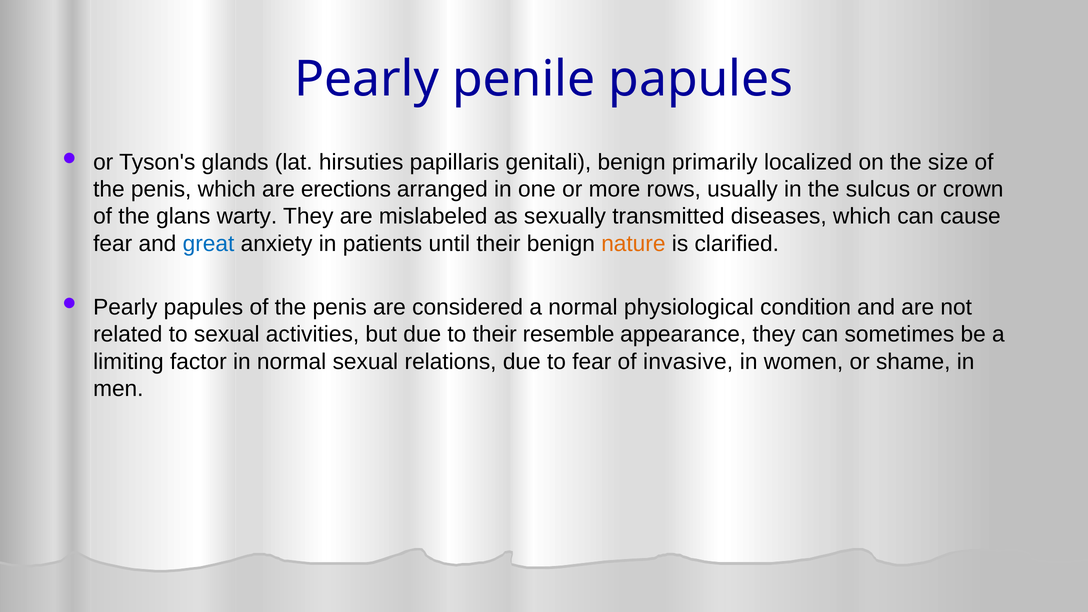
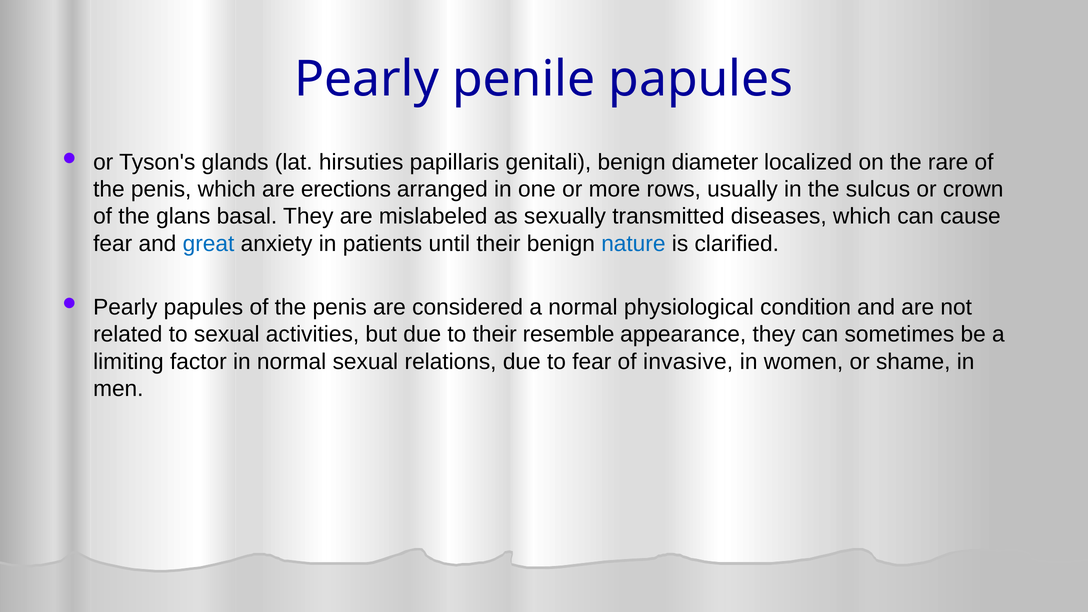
primarily: primarily -> diameter
size: size -> rare
warty: warty -> basal
nature colour: orange -> blue
